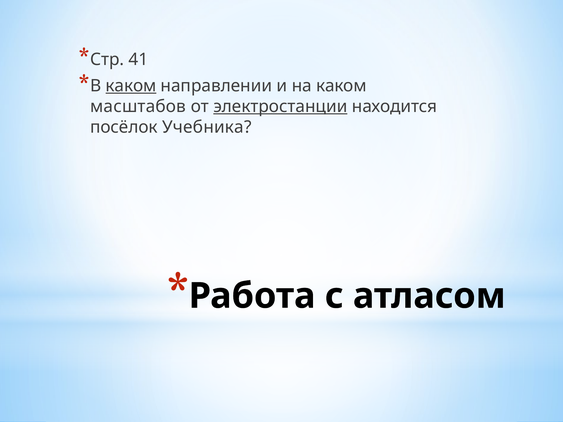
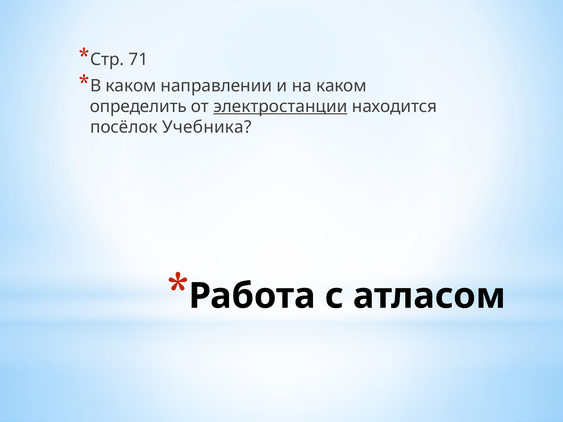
41: 41 -> 71
каком at (131, 86) underline: present -> none
масштабов: масштабов -> определить
